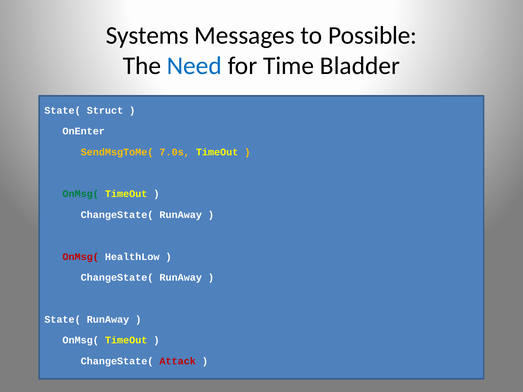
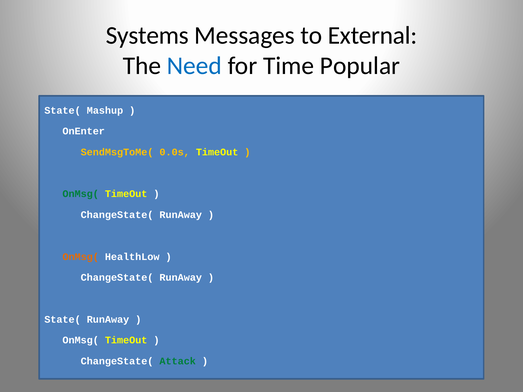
Possible: Possible -> External
Bladder: Bladder -> Popular
Struct: Struct -> Mashup
7.0s: 7.0s -> 0.0s
OnMsg( at (81, 257) colour: red -> orange
Attack colour: red -> green
